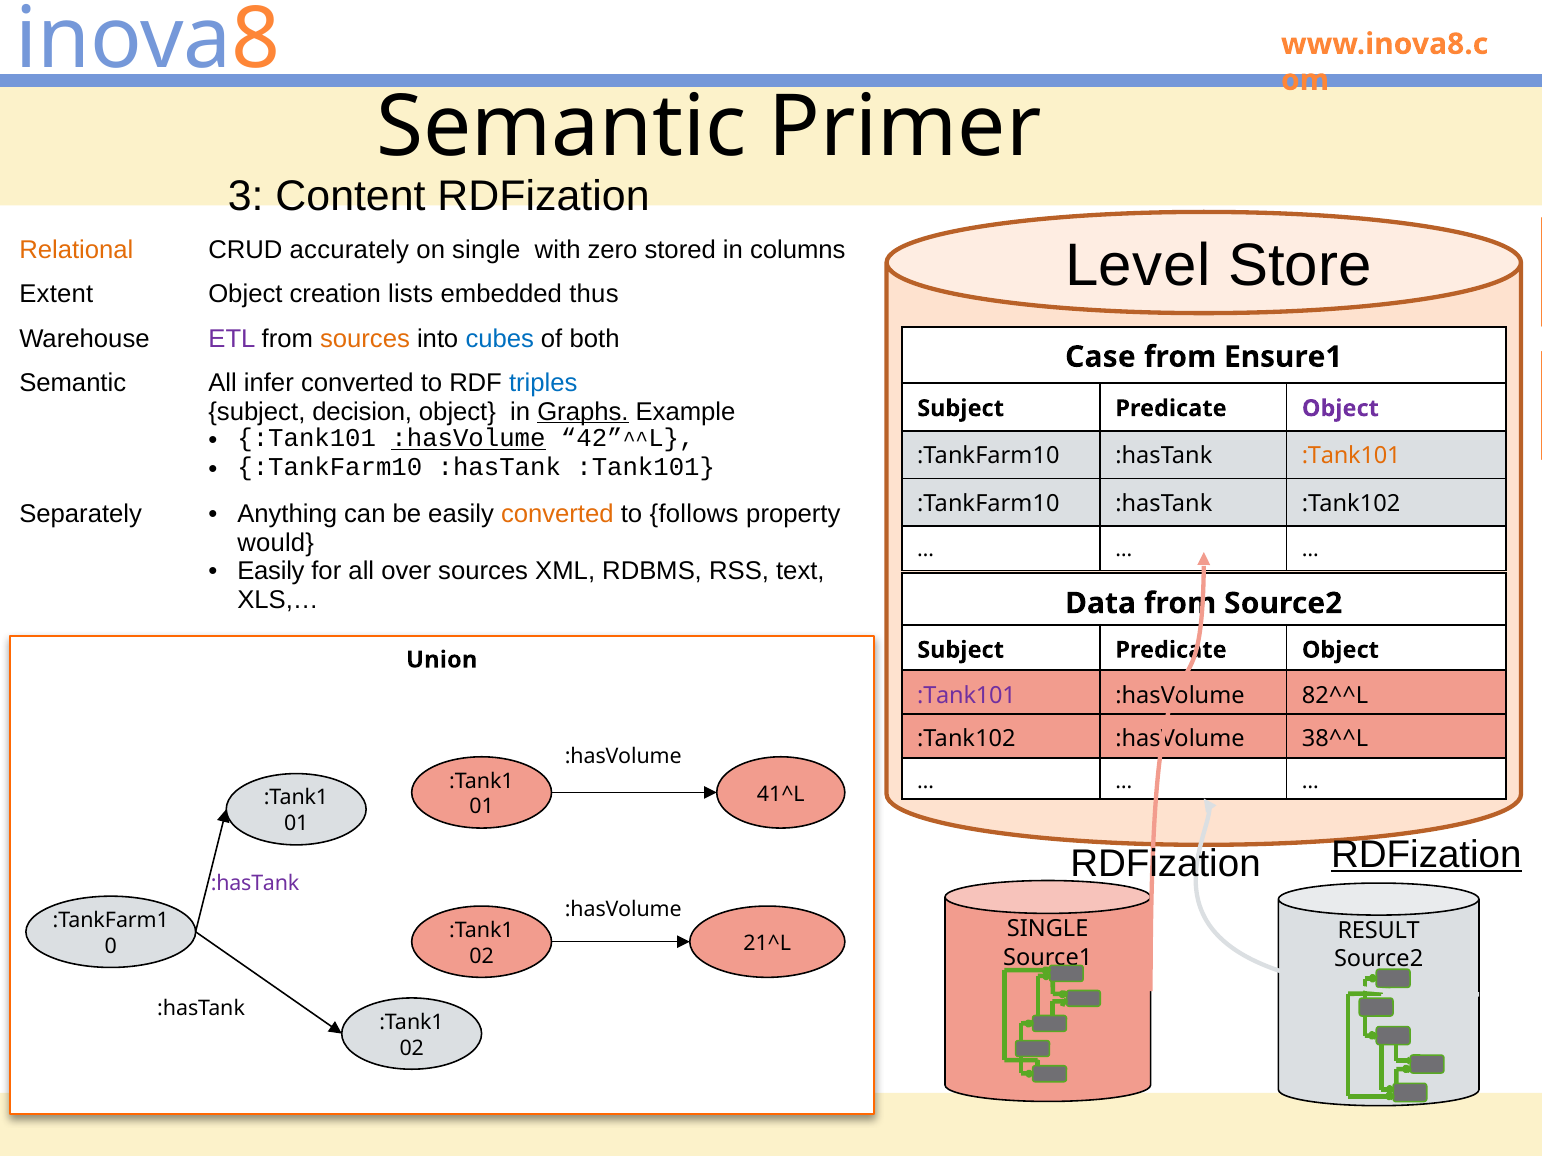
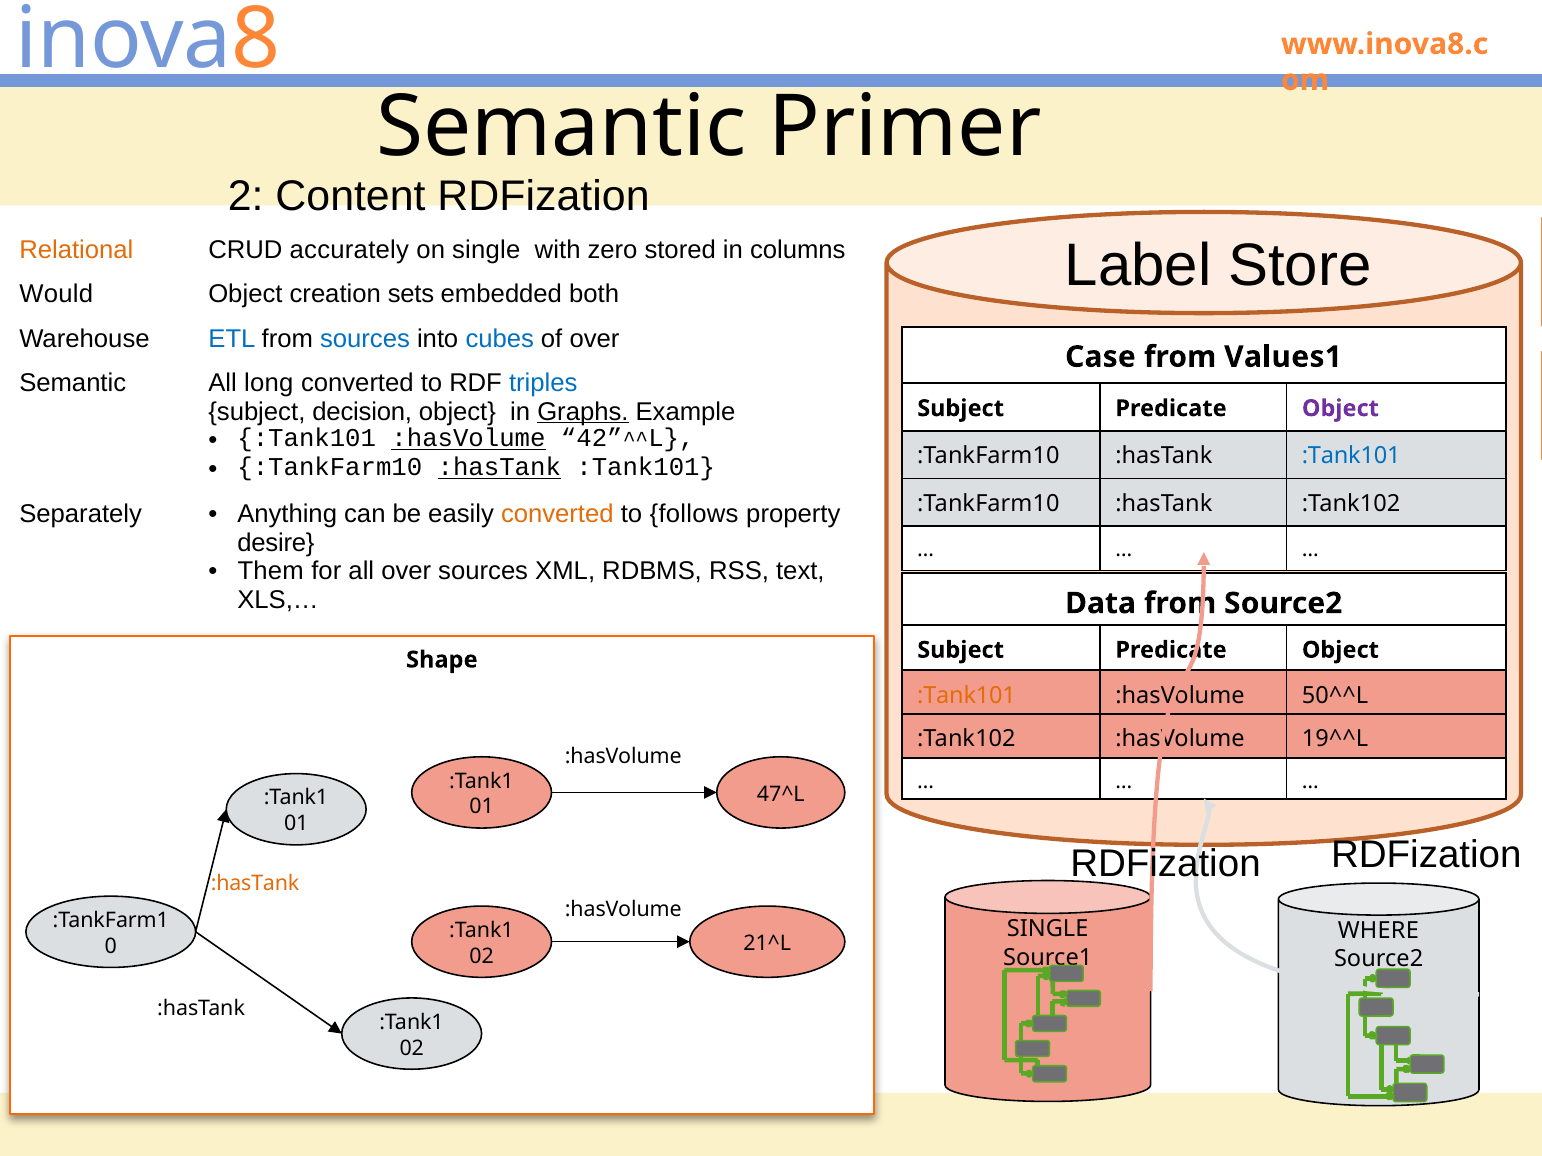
3: 3 -> 2
Level: Level -> Label
Extent: Extent -> Would
lists: lists -> sets
thus: thus -> both
ETL colour: purple -> blue
sources at (365, 339) colour: orange -> blue
of both: both -> over
Ensure1: Ensure1 -> Values1
infer: infer -> long
:Tank101 at (1351, 456) colour: orange -> blue
:hasTank at (499, 468) underline: none -> present
would: would -> desire
Easily at (271, 572): Easily -> Them
Union: Union -> Shape
:Tank101 at (967, 696) colour: purple -> orange
82^^L: 82^^L -> 50^^L
38^^L: 38^^L -> 19^^L
41^L: 41^L -> 47^L
RDFization at (1426, 855) underline: present -> none
:hasTank at (255, 884) colour: purple -> orange
RESULT: RESULT -> WHERE
